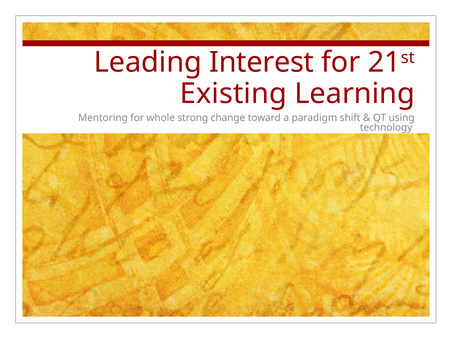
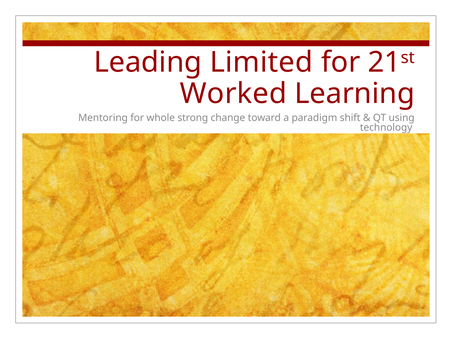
Interest: Interest -> Limited
Existing: Existing -> Worked
